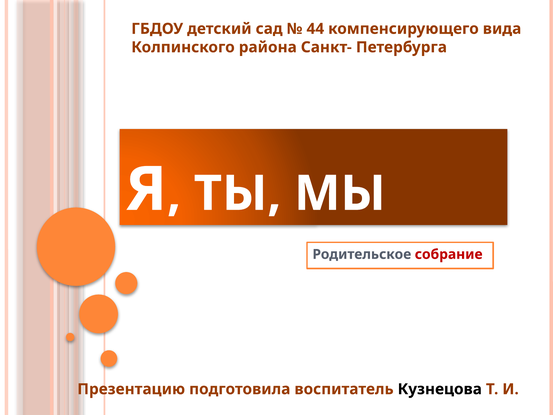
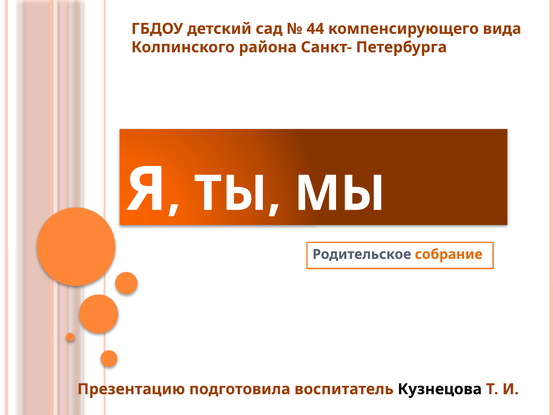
собрание colour: red -> orange
